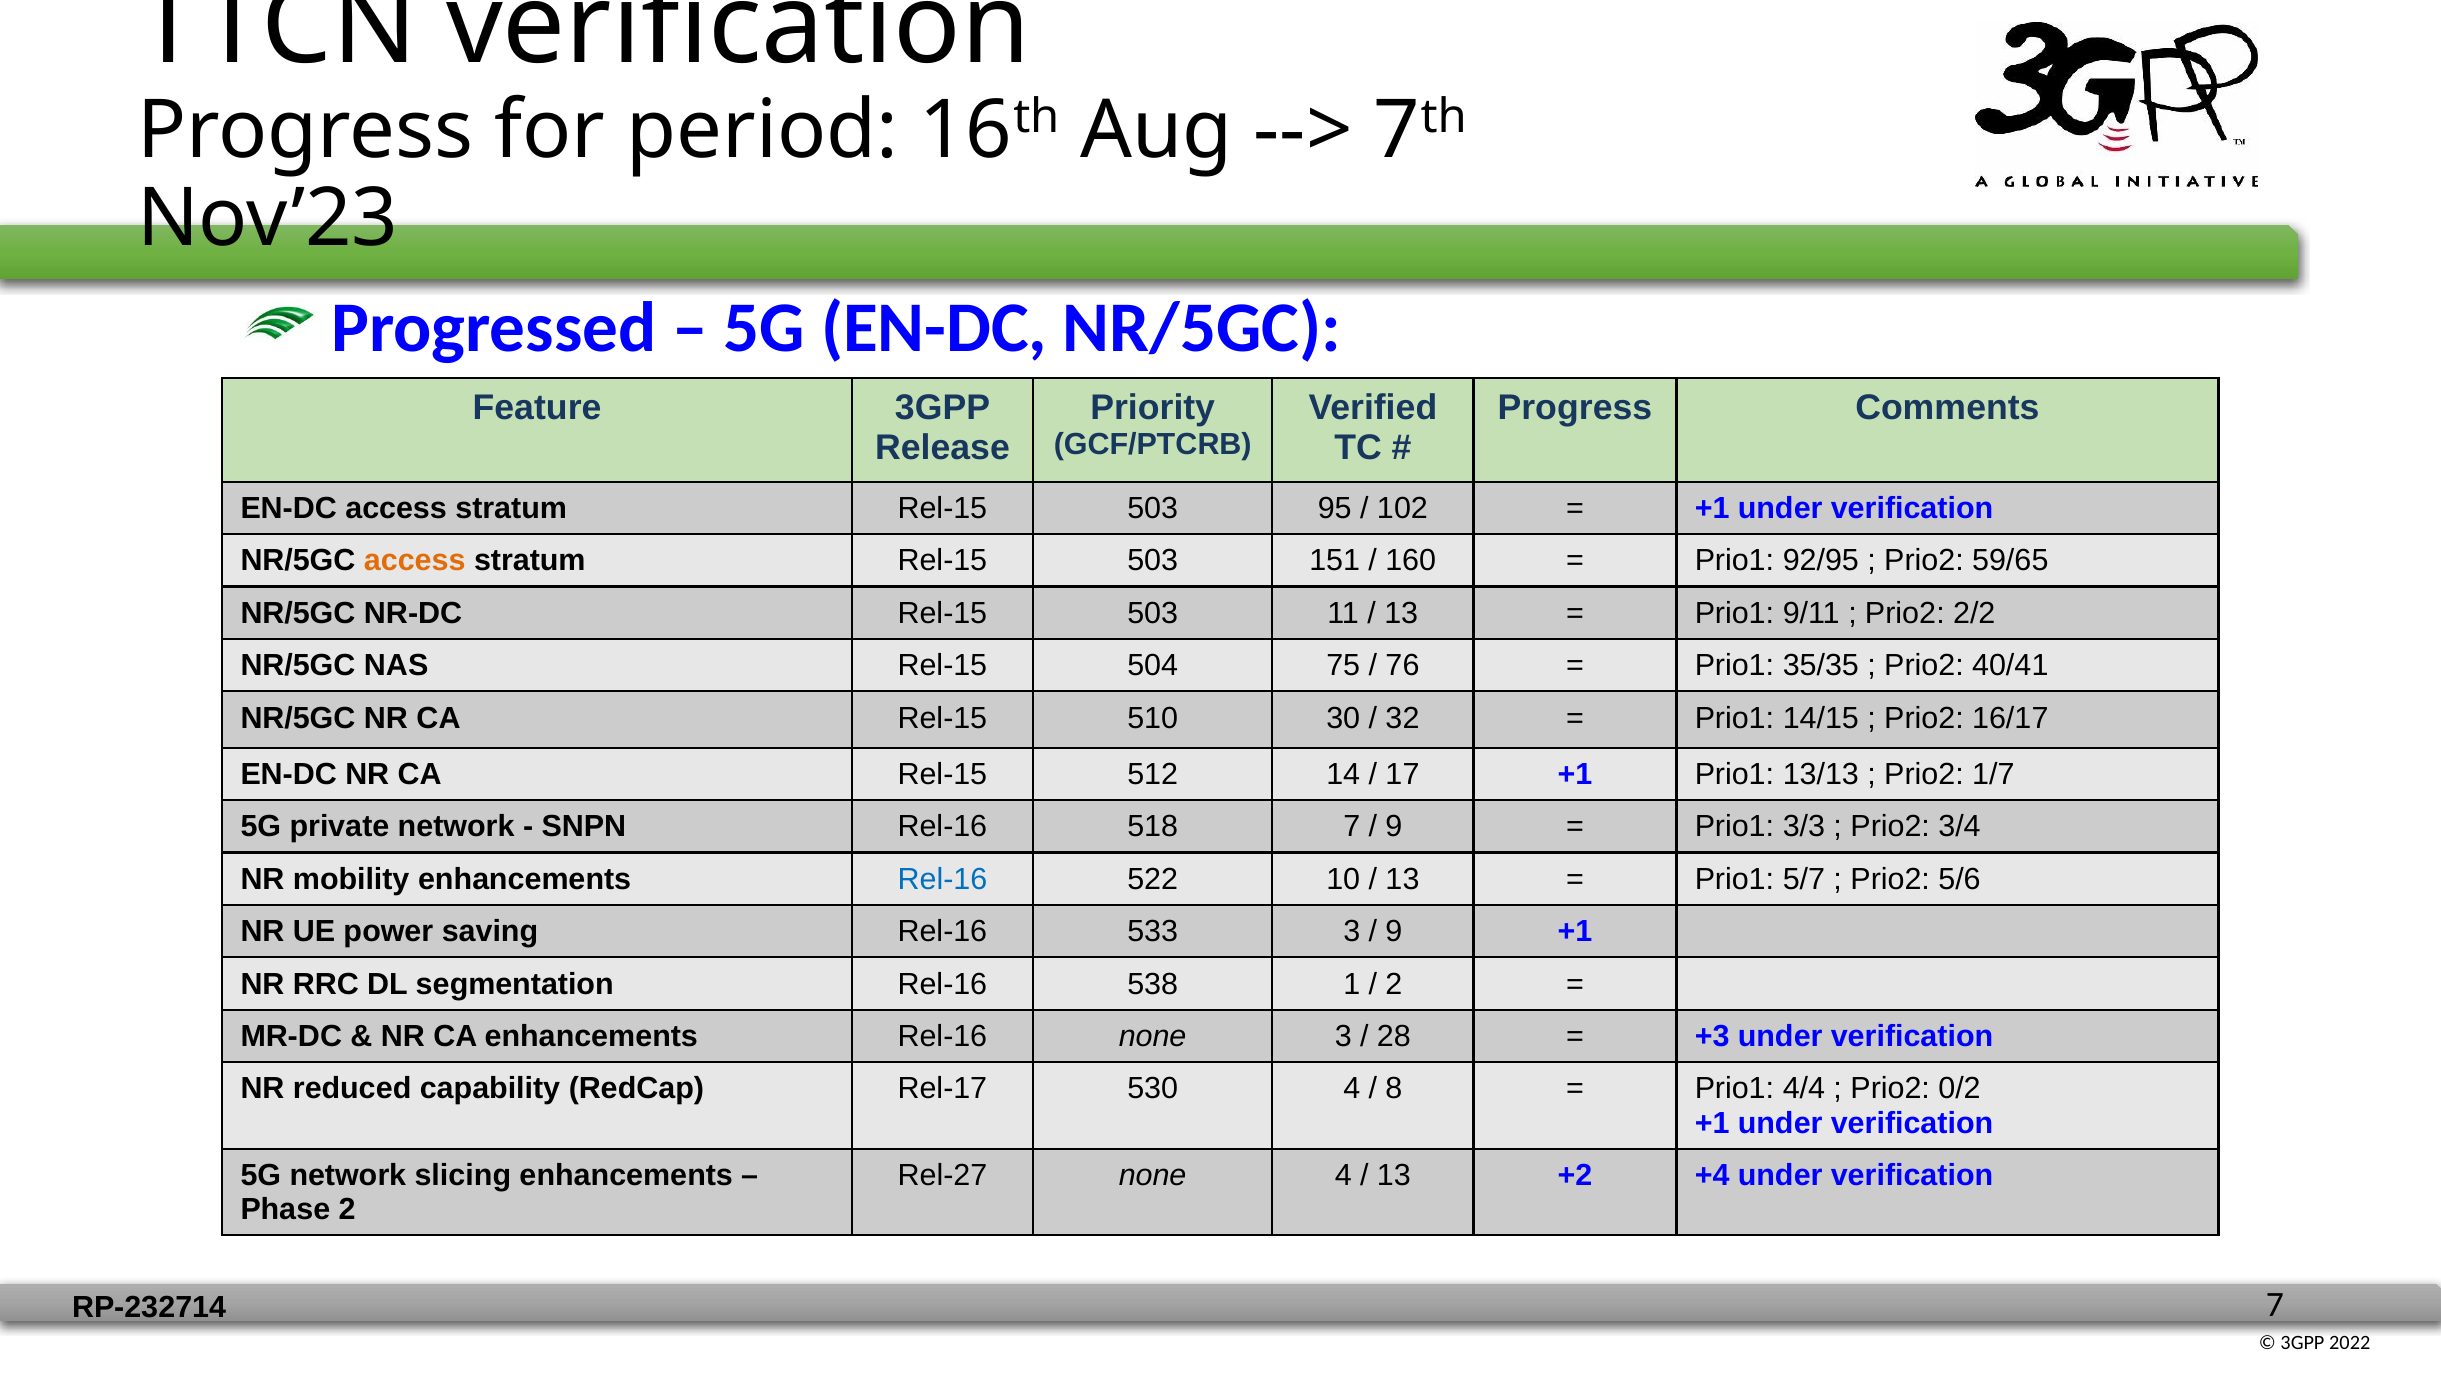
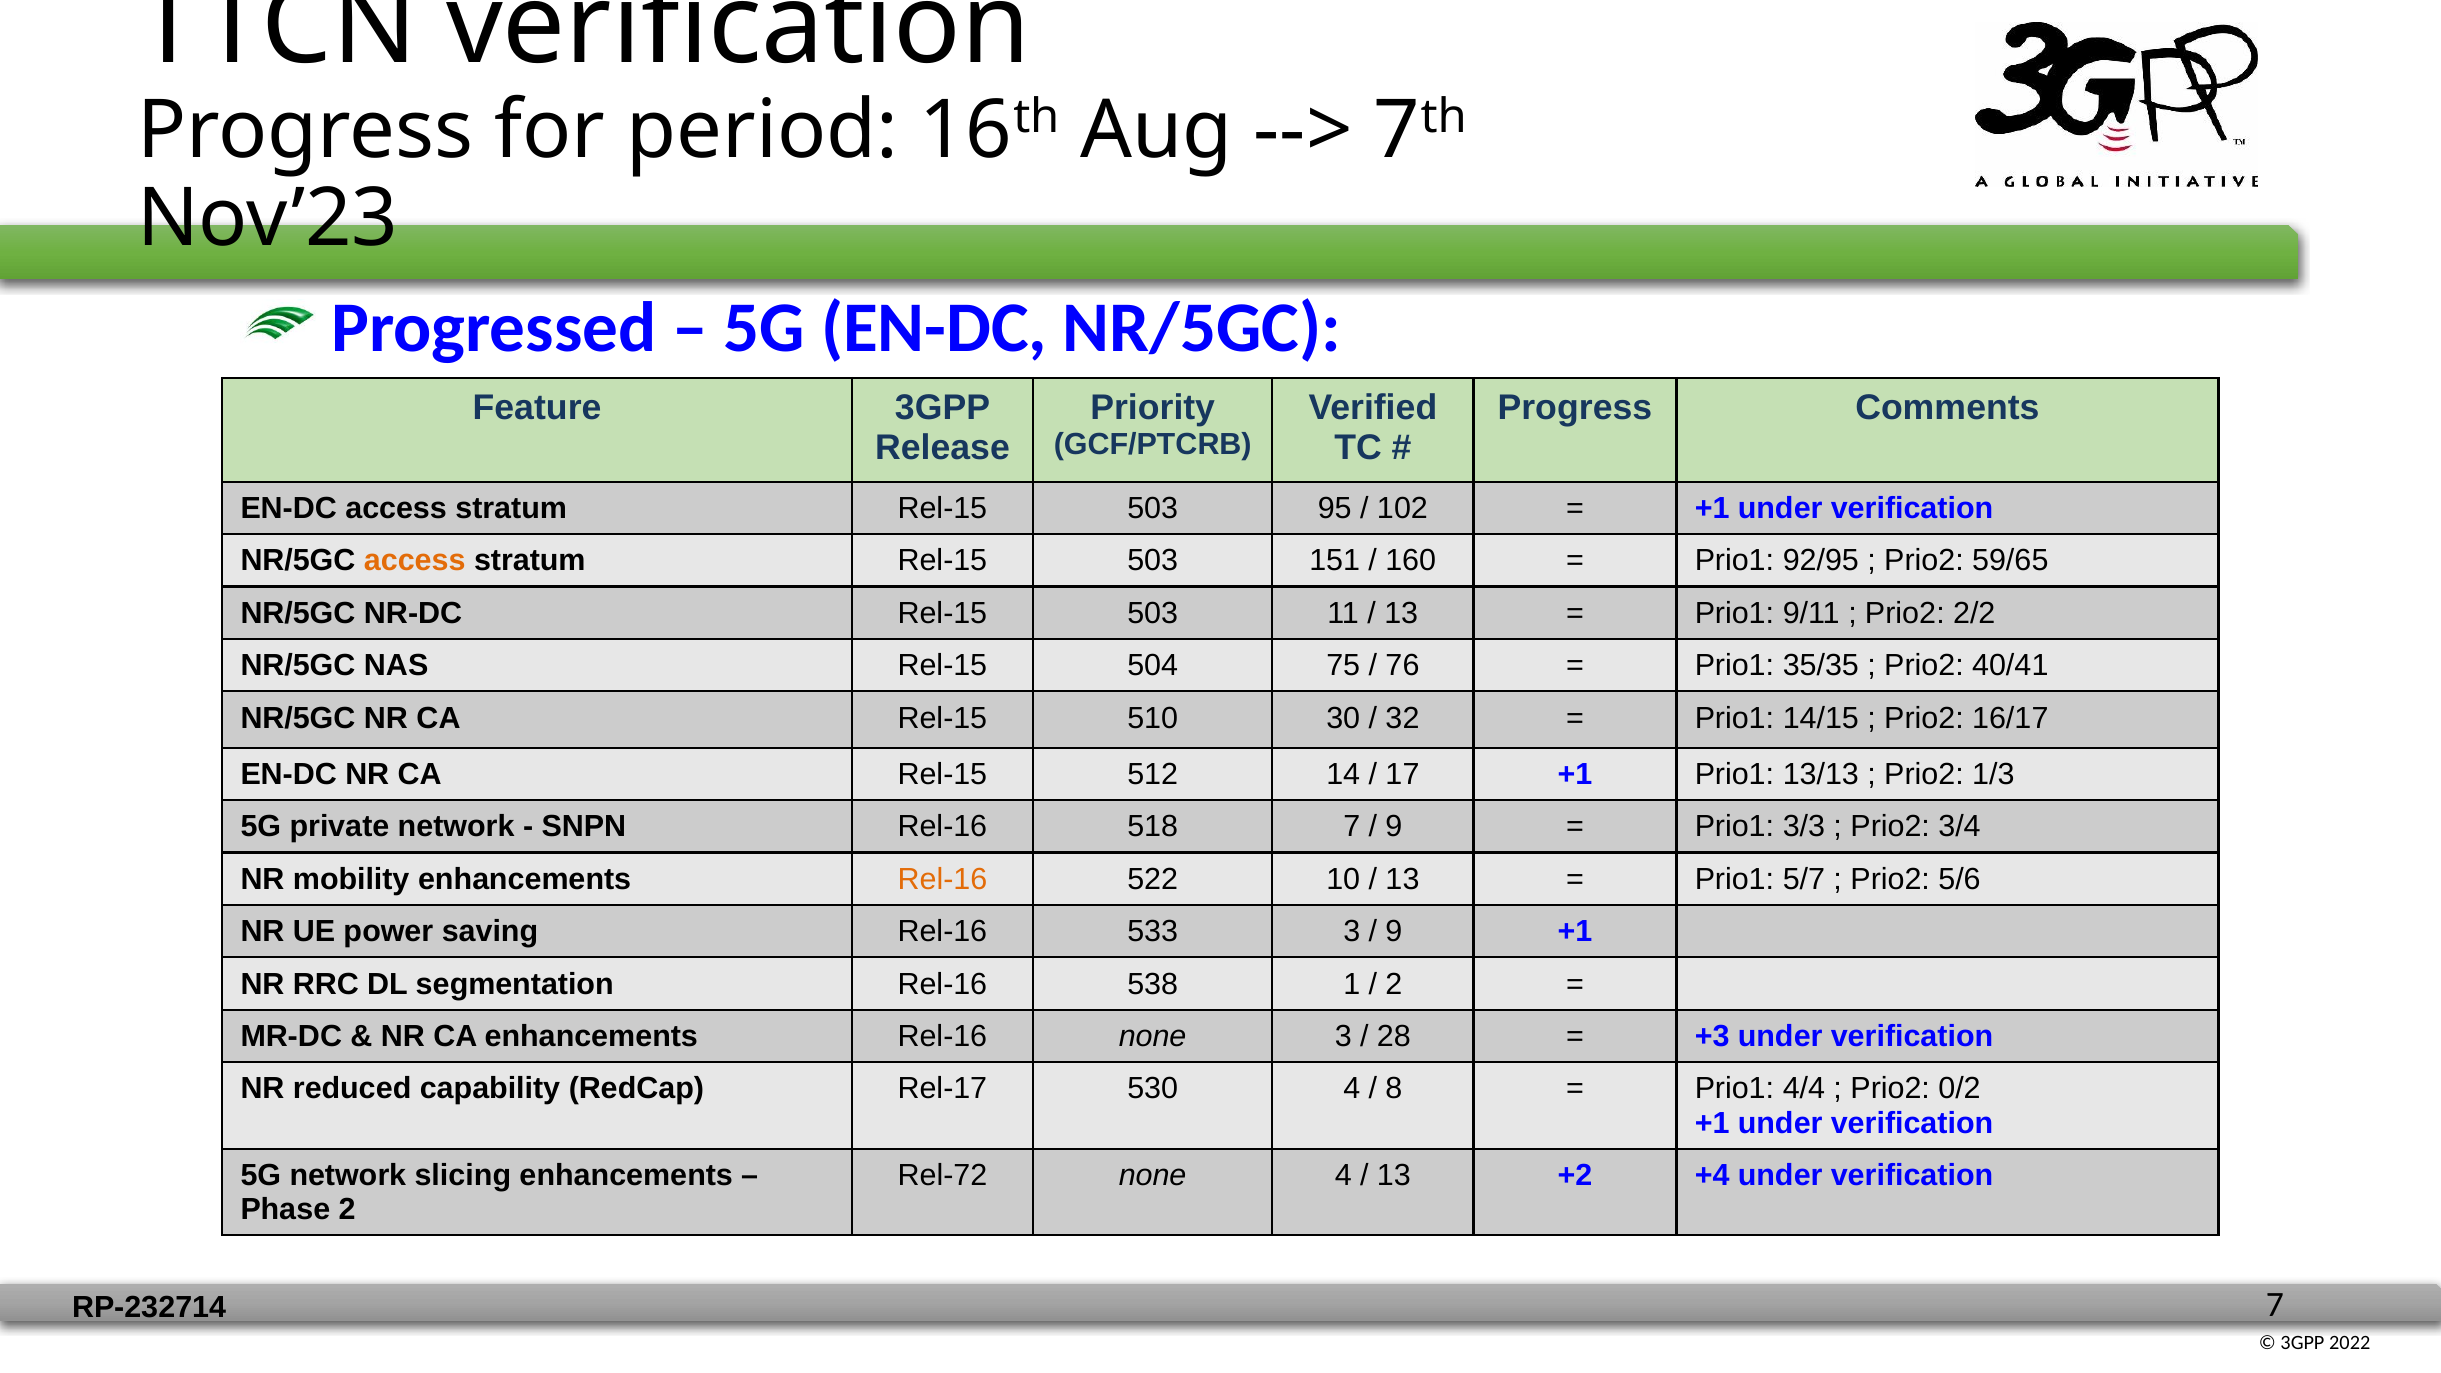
1/7: 1/7 -> 1/3
Rel-16 at (942, 879) colour: blue -> orange
Rel-27: Rel-27 -> Rel-72
